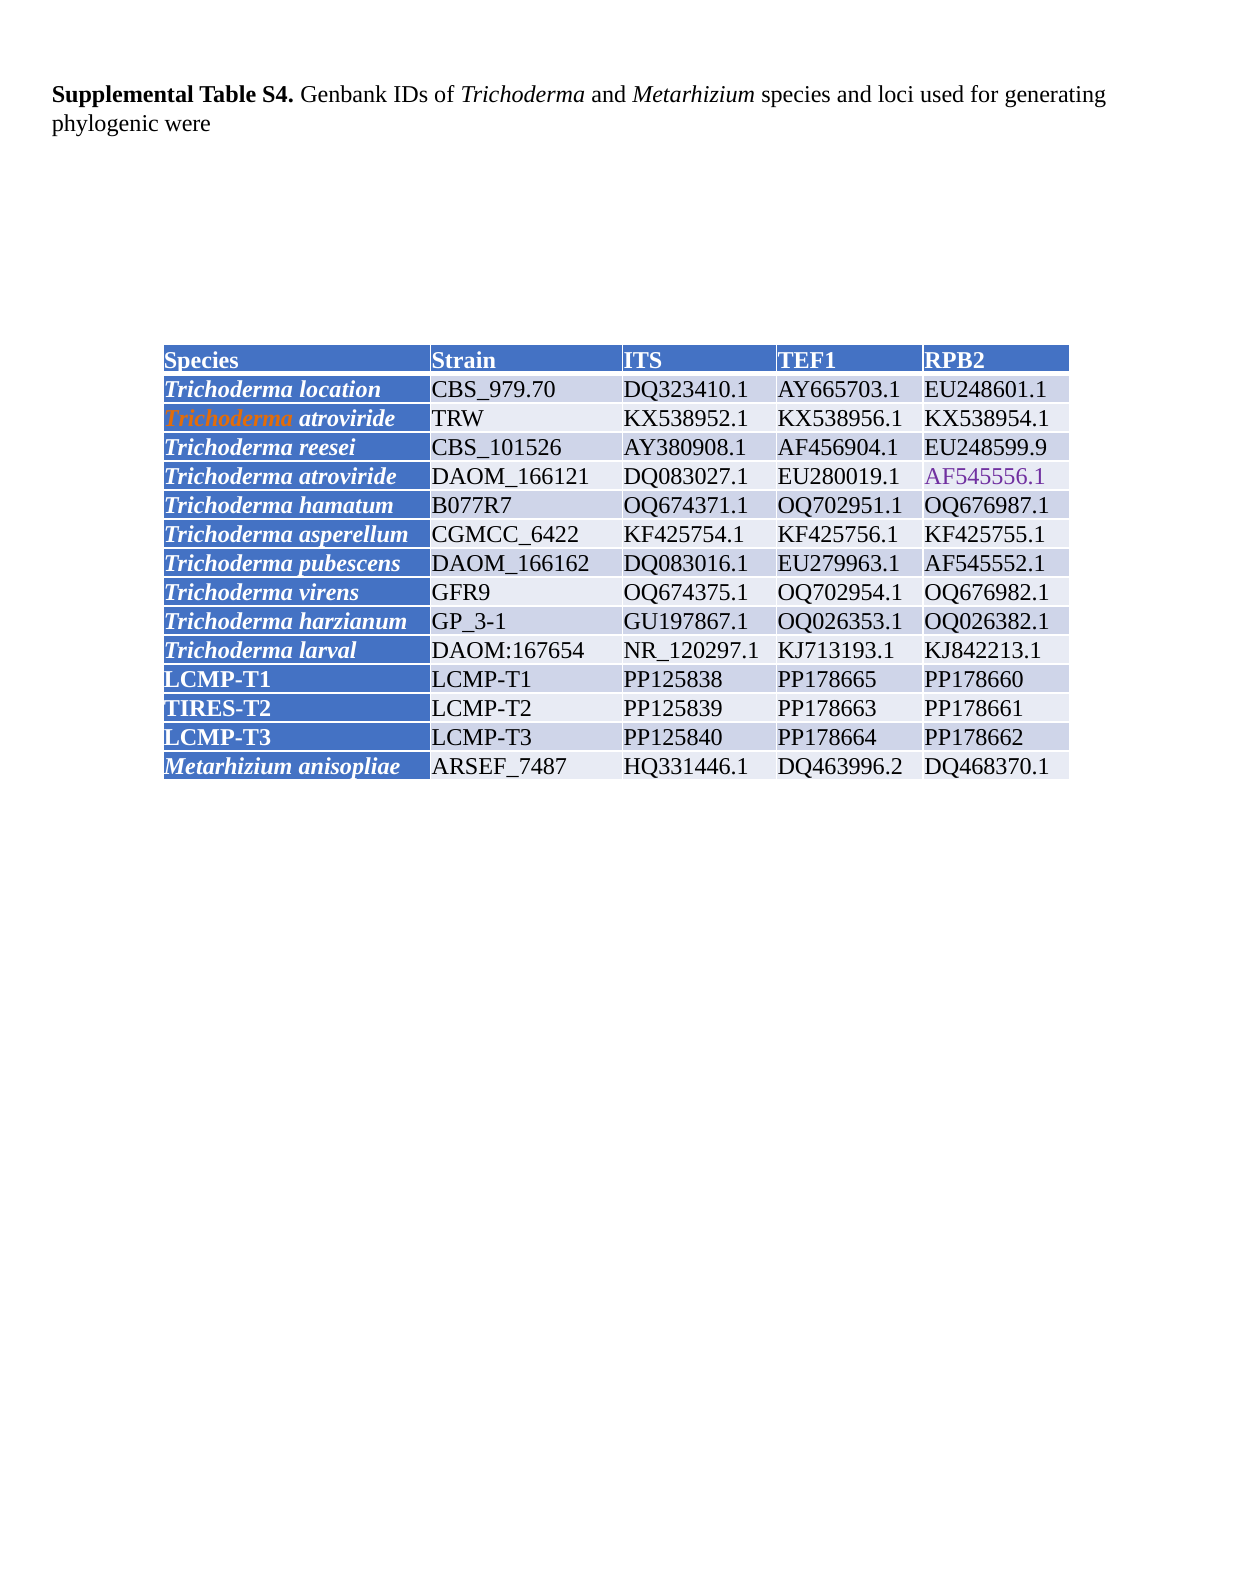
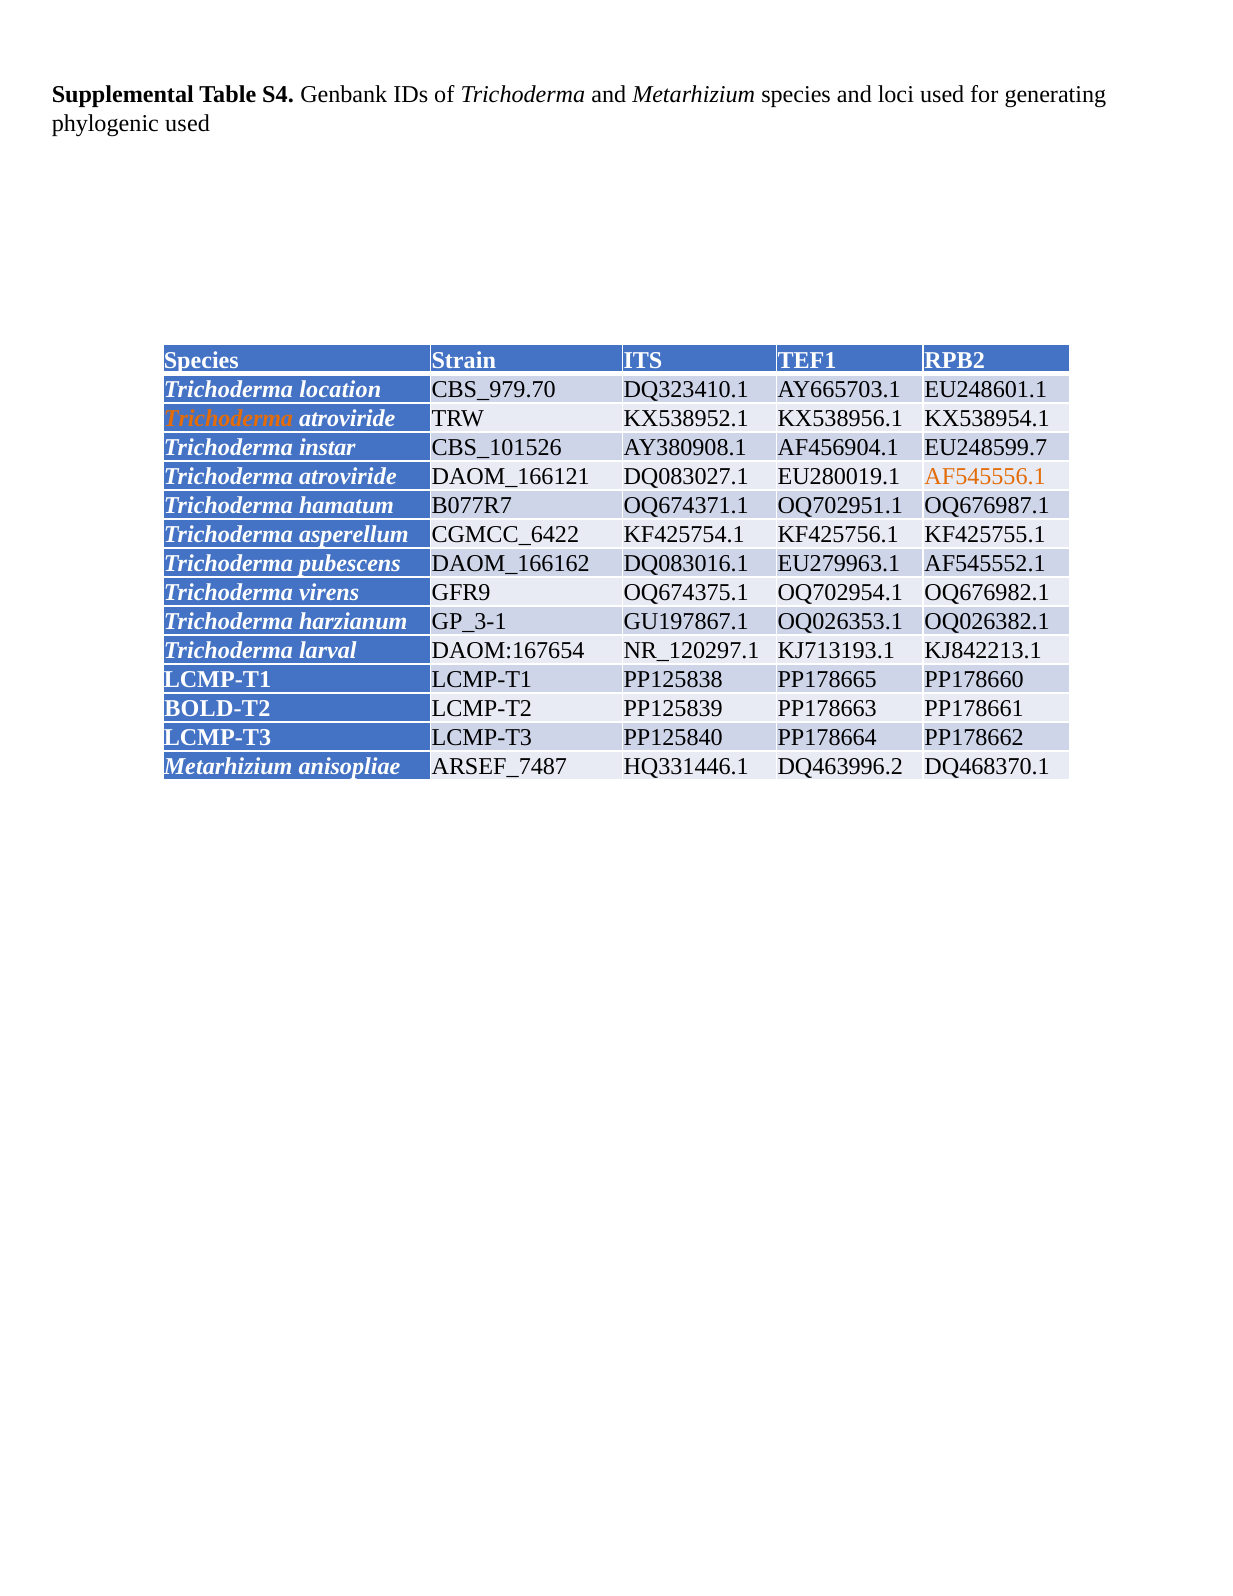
phylogenic were: were -> used
reesei: reesei -> instar
EU248599.9: EU248599.9 -> EU248599.7
AF545556.1 colour: purple -> orange
TIRES-T2: TIRES-T2 -> BOLD-T2
